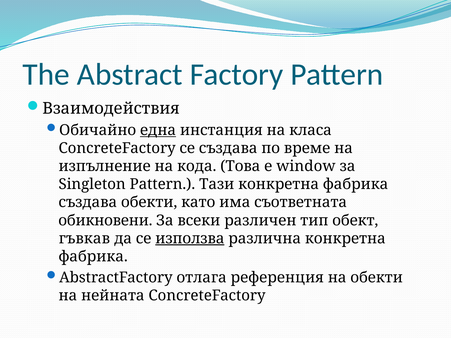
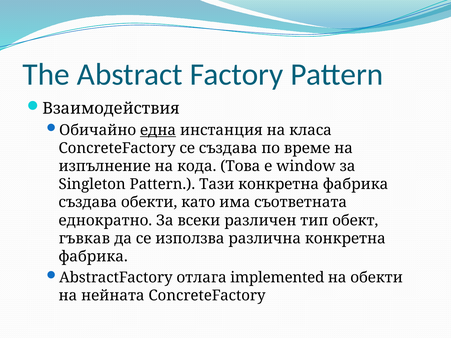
обикновени: обикновени -> еднократно
използва underline: present -> none
референция: референция -> implemented
